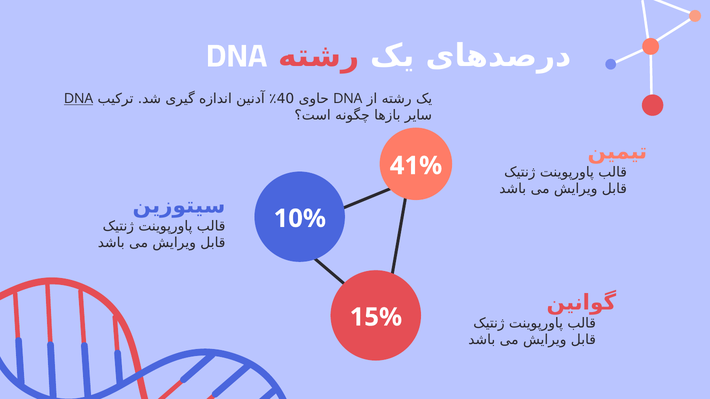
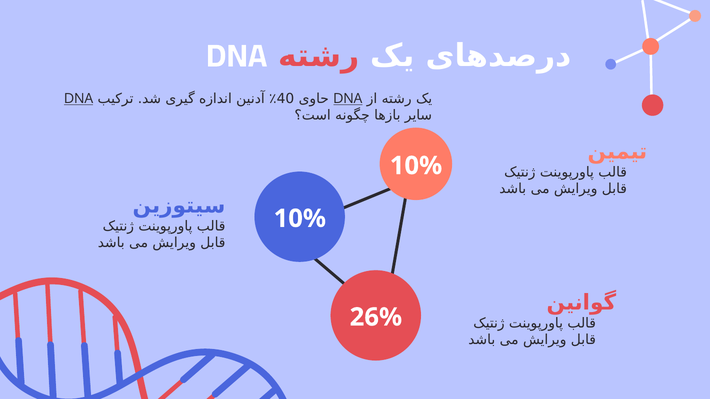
DNA at (348, 99) underline: none -> present
41% at (416, 166): 41% -> 10%
15%: 15% -> 26%
